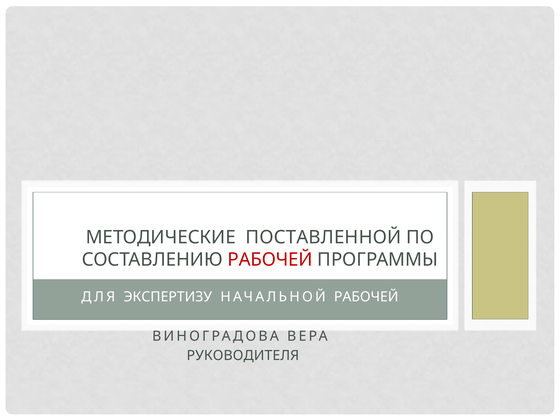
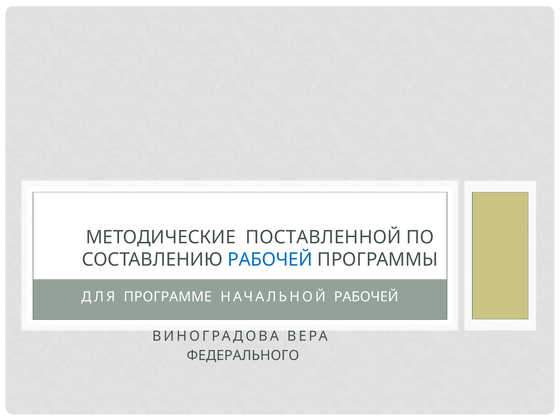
РАБОЧЕЙ at (270, 260) colour: red -> blue
ЭКСПЕРТИЗУ: ЭКСПЕРТИЗУ -> ПРОГРАММЕ
РУКОВОДИТЕЛЯ: РУКОВОДИТЕЛЯ -> ФЕДЕРАЛЬНОГО
